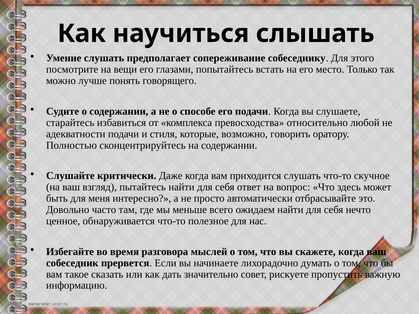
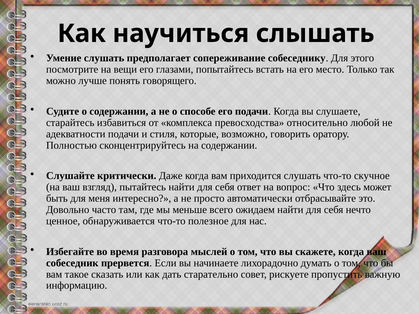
значительно: значительно -> старательно
